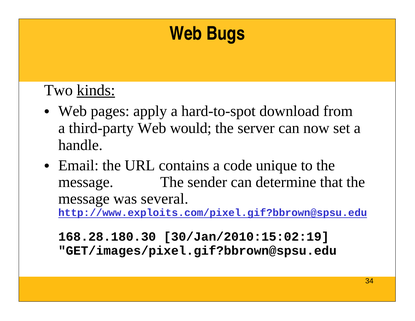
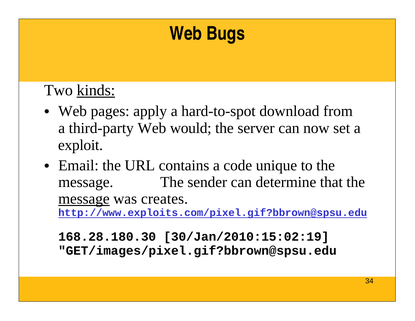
handle: handle -> exploit
message at (84, 199) underline: none -> present
several: several -> creates
